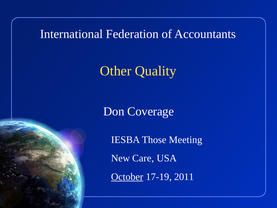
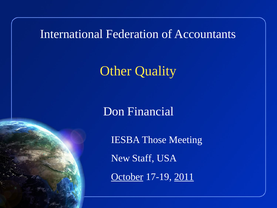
Coverage: Coverage -> Financial
Care: Care -> Staff
2011 underline: none -> present
